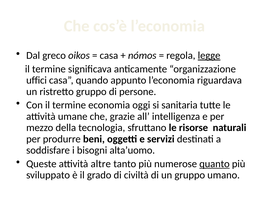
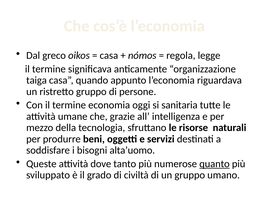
legge underline: present -> none
uffici: uffici -> taiga
altre: altre -> dove
